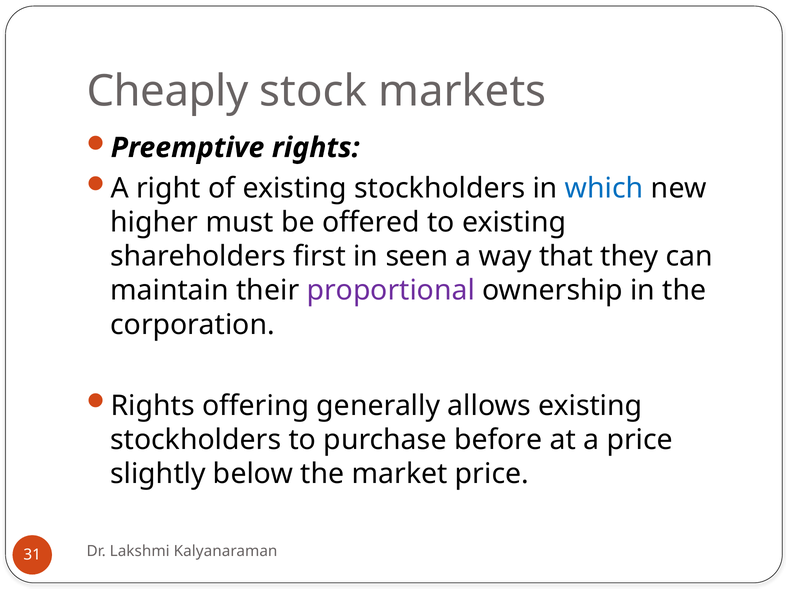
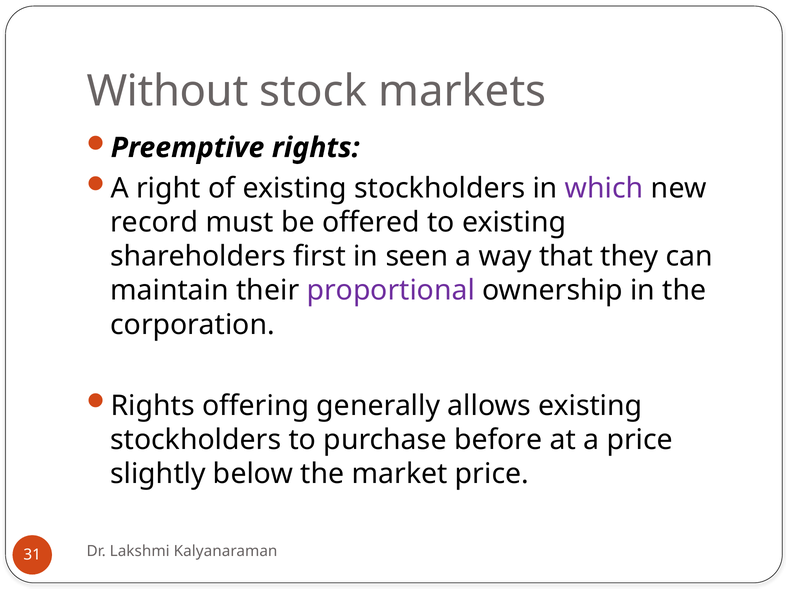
Cheaply: Cheaply -> Without
which colour: blue -> purple
higher: higher -> record
